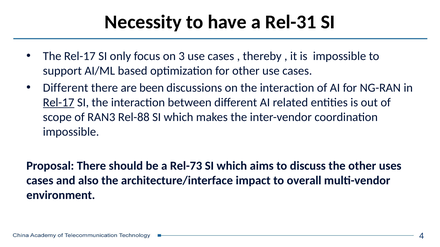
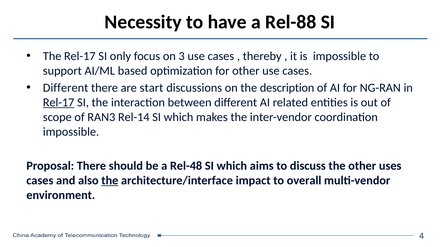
Rel-31: Rel-31 -> Rel-88
been: been -> start
on the interaction: interaction -> description
Rel-88: Rel-88 -> Rel-14
Rel-73: Rel-73 -> Rel-48
the at (110, 181) underline: none -> present
